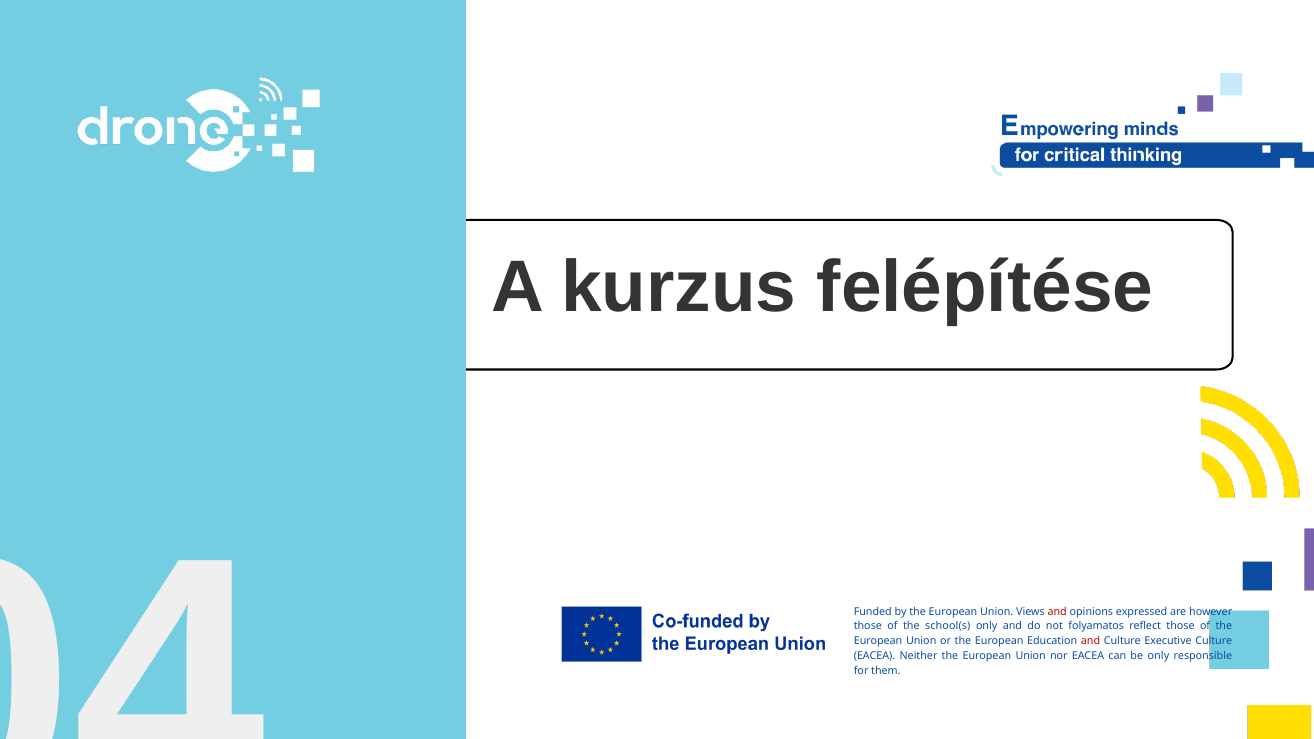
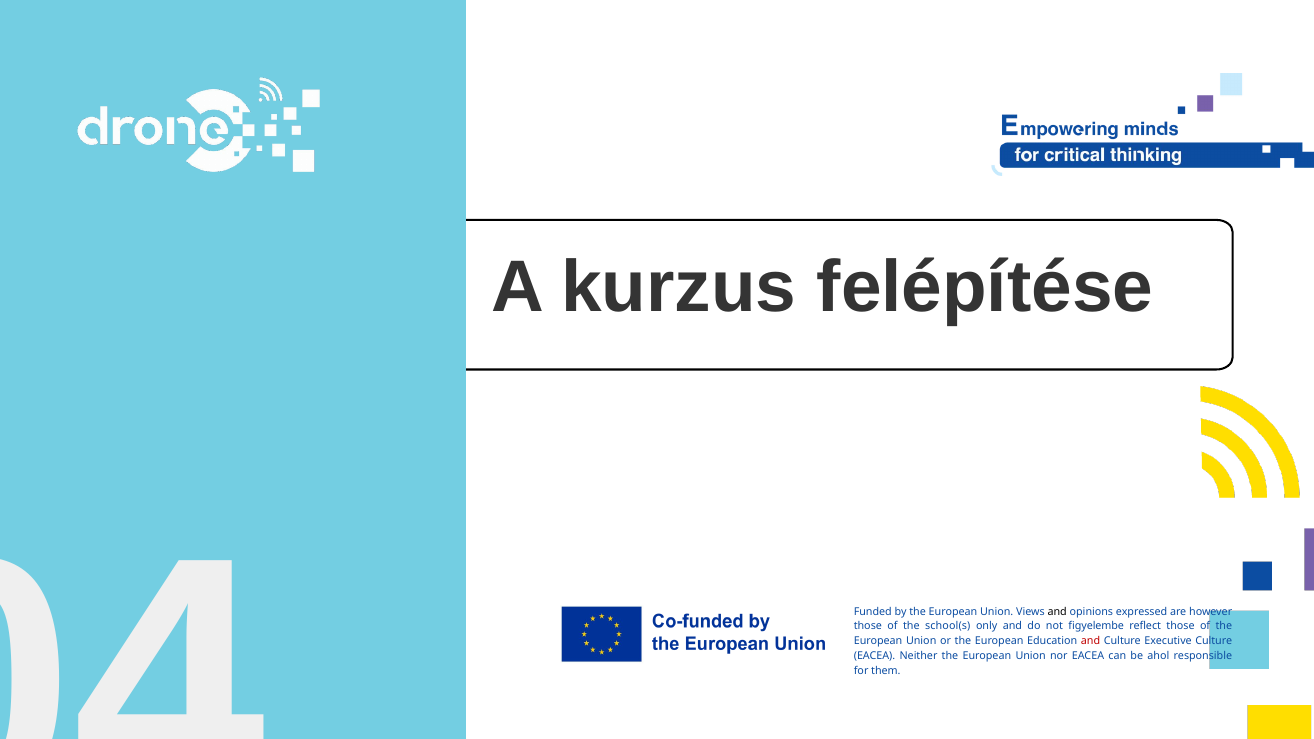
and at (1057, 612) colour: red -> black
folyamatos: folyamatos -> figyelembe
be only: only -> ahol
